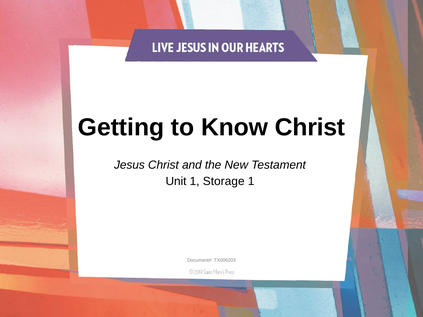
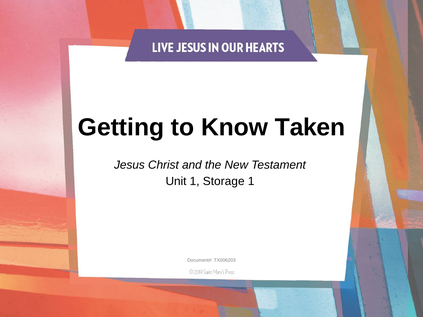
Know Christ: Christ -> Taken
